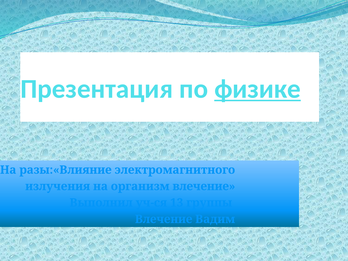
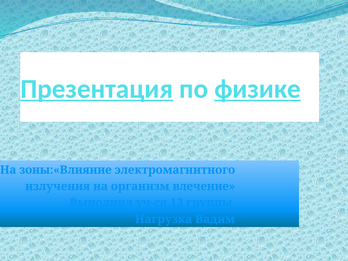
Презентация underline: none -> present
разы:«Влияние: разы:«Влияние -> зоны:«Влияние
Влечение at (164, 219): Влечение -> Нагрузка
